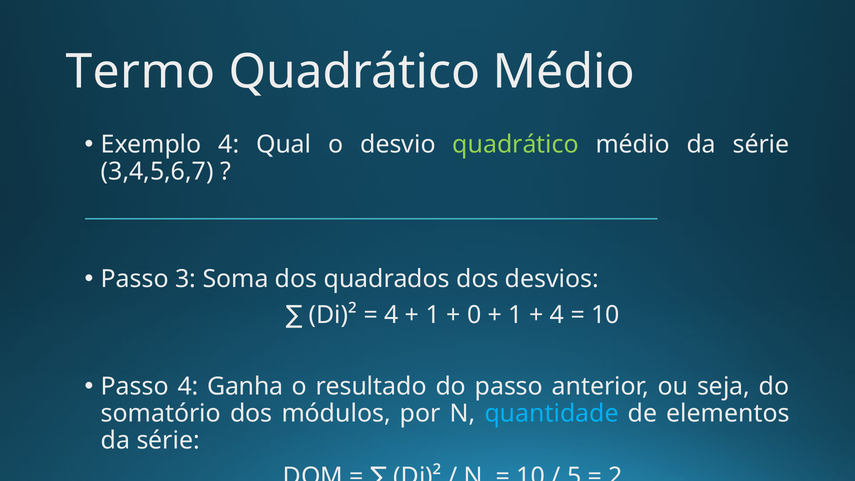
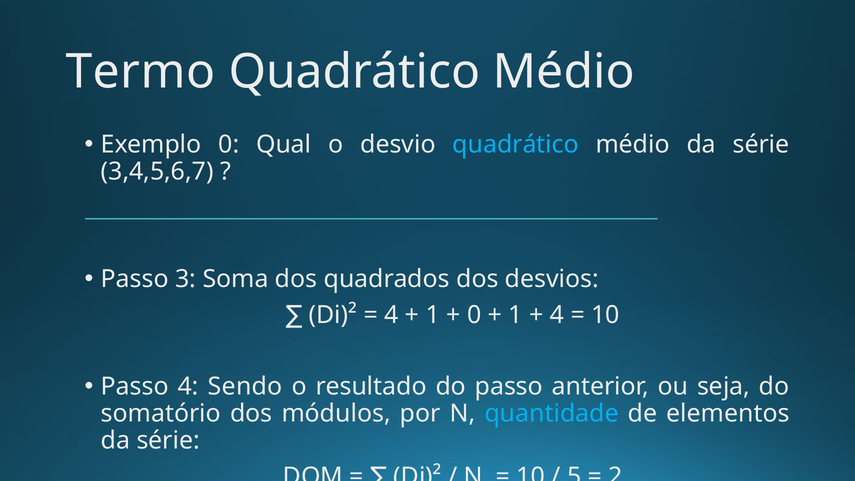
Exemplo 4: 4 -> 0
quadrático at (516, 144) colour: light green -> light blue
Ganha: Ganha -> Sendo
